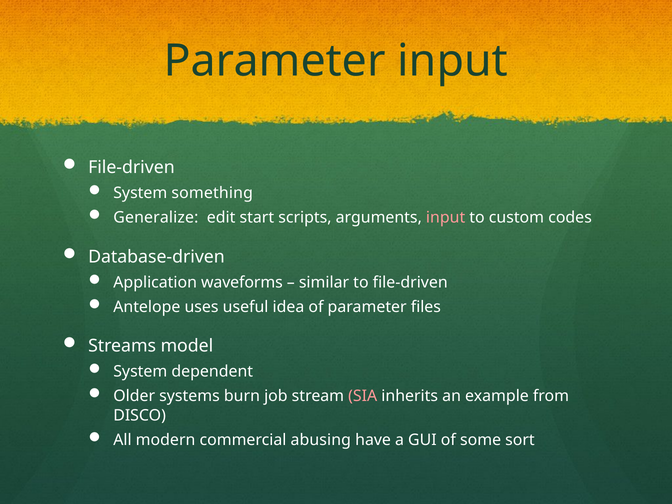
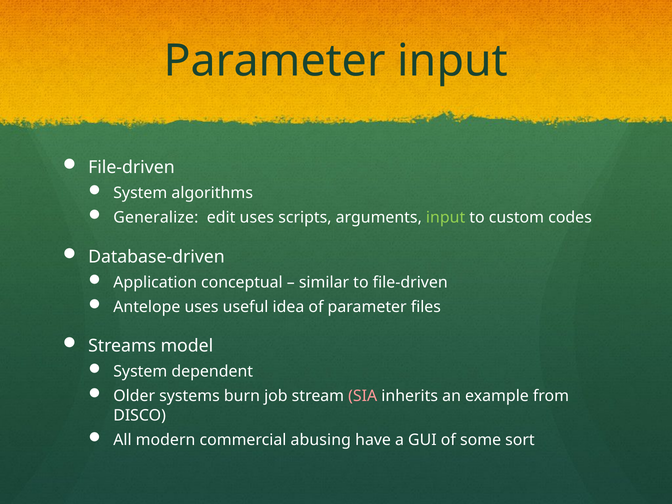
something: something -> algorithms
edit start: start -> uses
input at (446, 218) colour: pink -> light green
waveforms: waveforms -> conceptual
